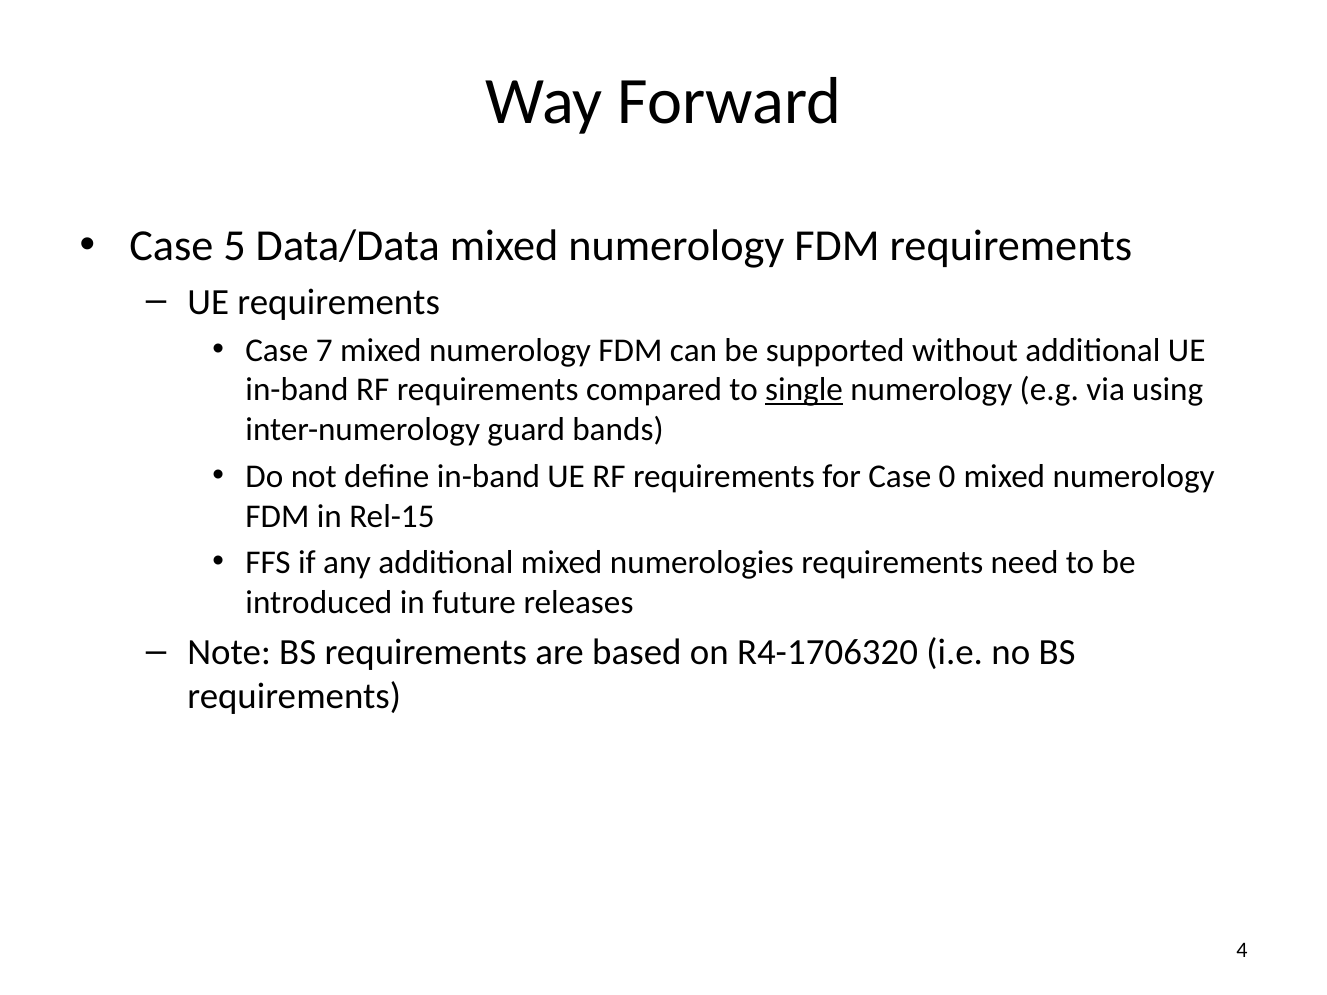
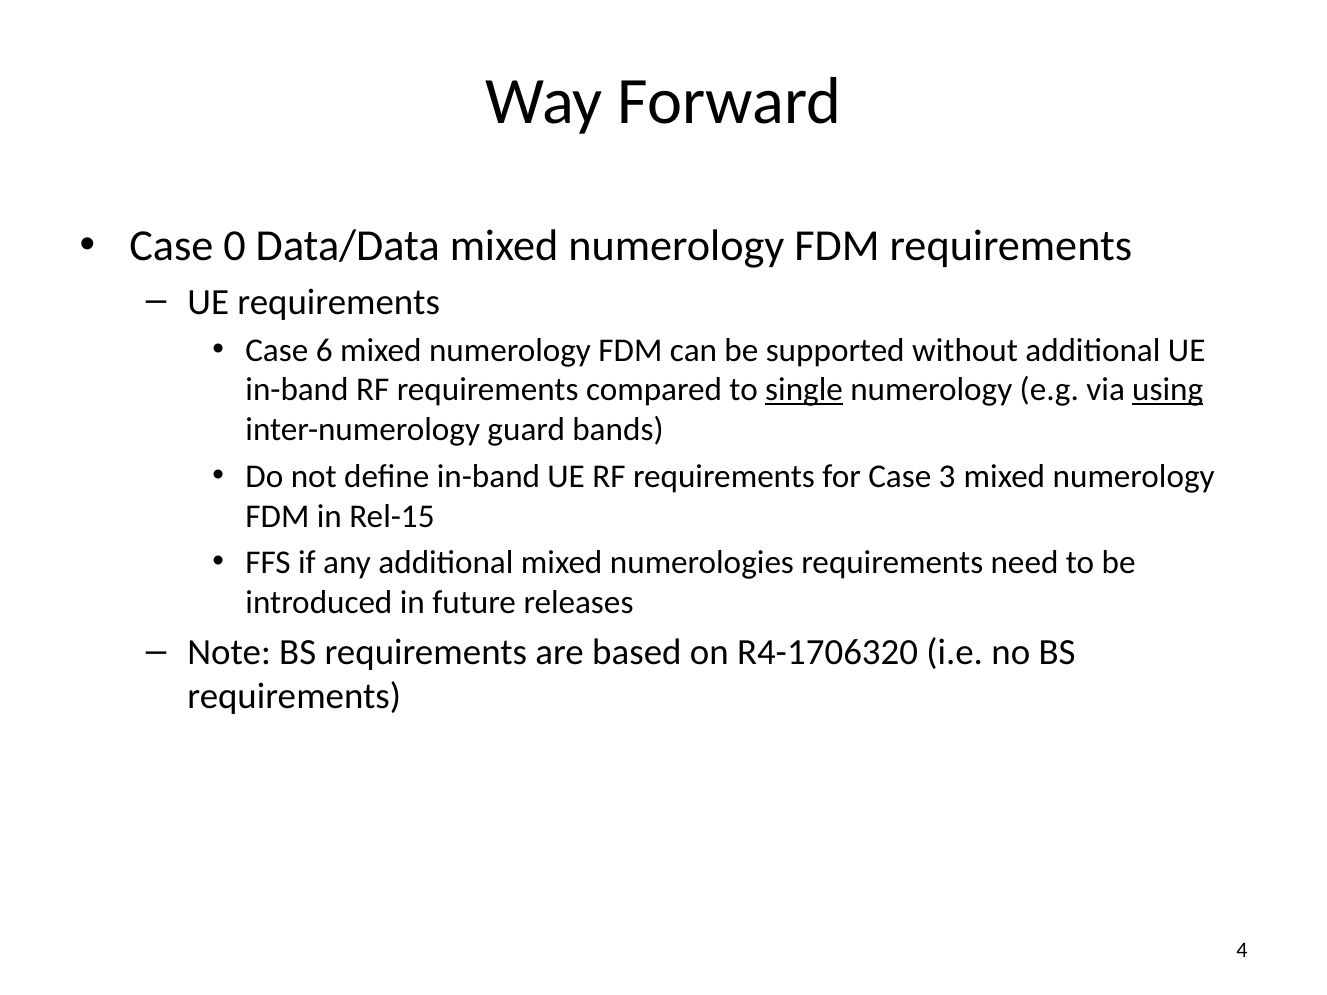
5: 5 -> 0
7: 7 -> 6
using underline: none -> present
0: 0 -> 3
